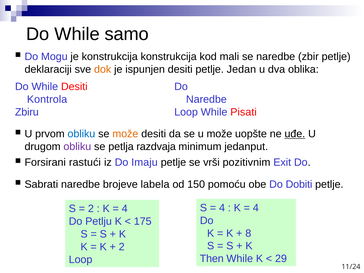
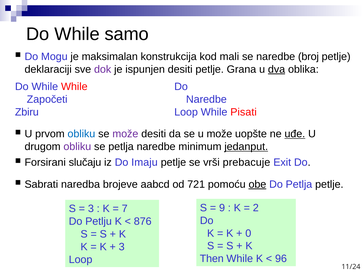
je konstrukcija: konstrukcija -> maksimalan
zbir: zbir -> broj
dok colour: orange -> purple
Jedan: Jedan -> Grana
dva underline: none -> present
While Desiti: Desiti -> While
Kontrola: Kontrola -> Započeti
može at (125, 134) colour: orange -> purple
petlja razdvaja: razdvaja -> naredbe
jedanput underline: none -> present
rastući: rastući -> slučaju
pozitivnim: pozitivnim -> prebacuje
Sabrati naredbe: naredbe -> naredba
labela: labela -> aabcd
150: 150 -> 721
obe underline: none -> present
Do Dobiti: Dobiti -> Petlja
4 at (222, 208): 4 -> 9
4 at (256, 208): 4 -> 2
2 at (91, 209): 2 -> 3
4 at (125, 209): 4 -> 7
175: 175 -> 876
8: 8 -> 0
2 at (122, 247): 2 -> 3
29: 29 -> 96
